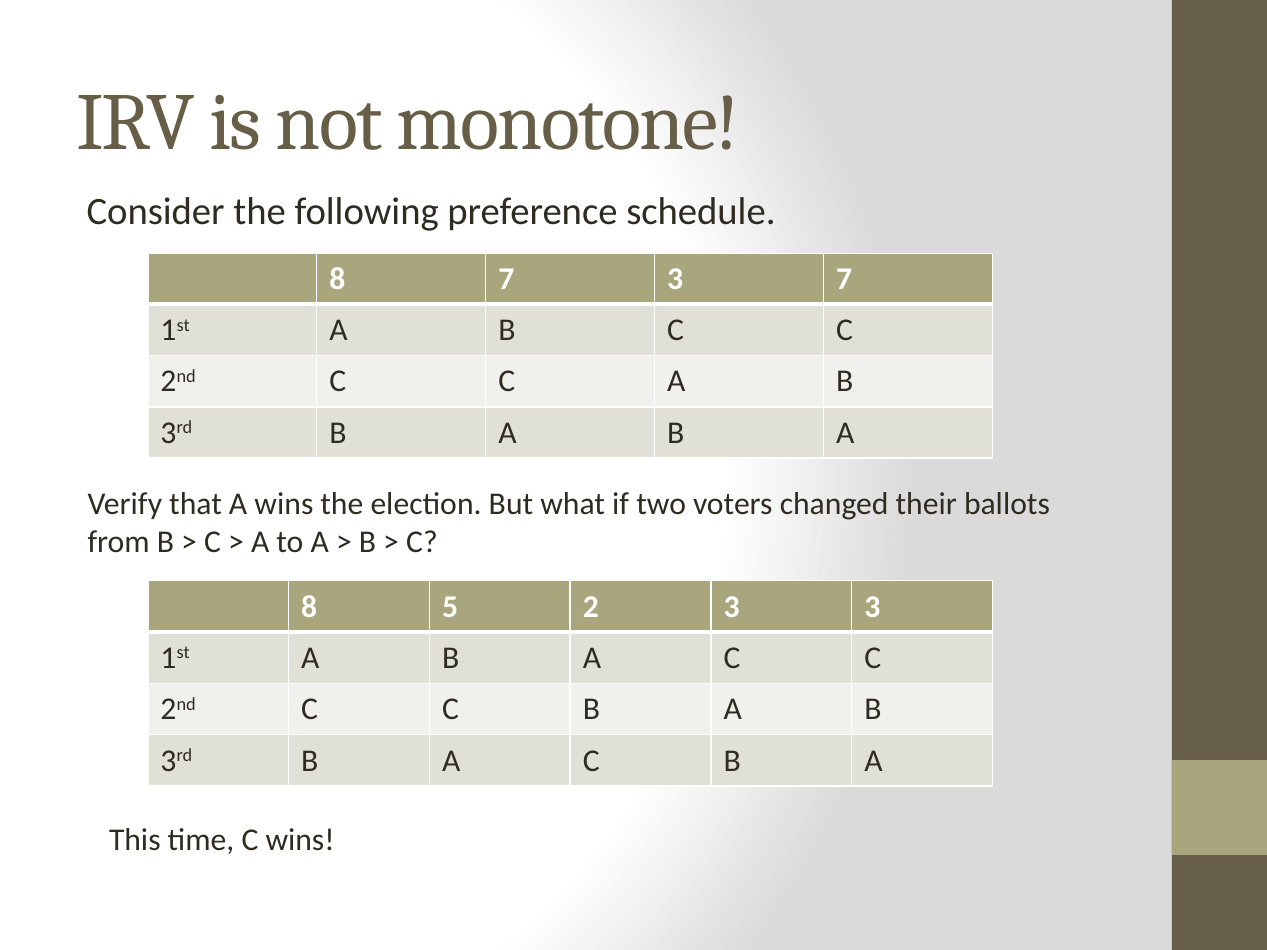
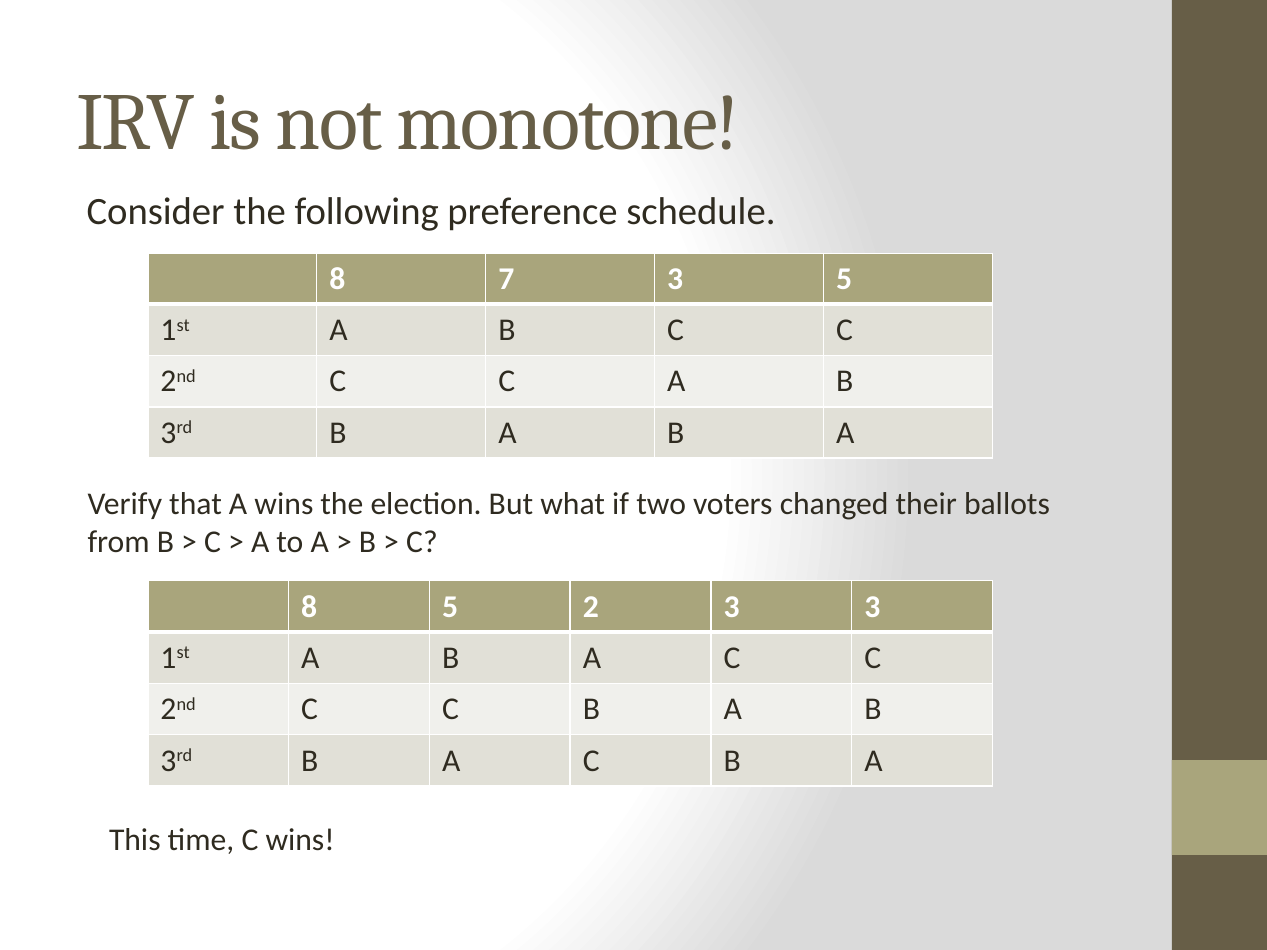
3 7: 7 -> 5
